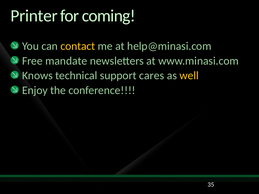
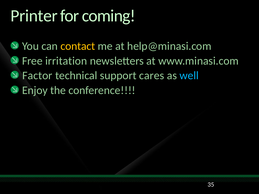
mandate: mandate -> irritation
Knows: Knows -> Factor
well colour: yellow -> light blue
